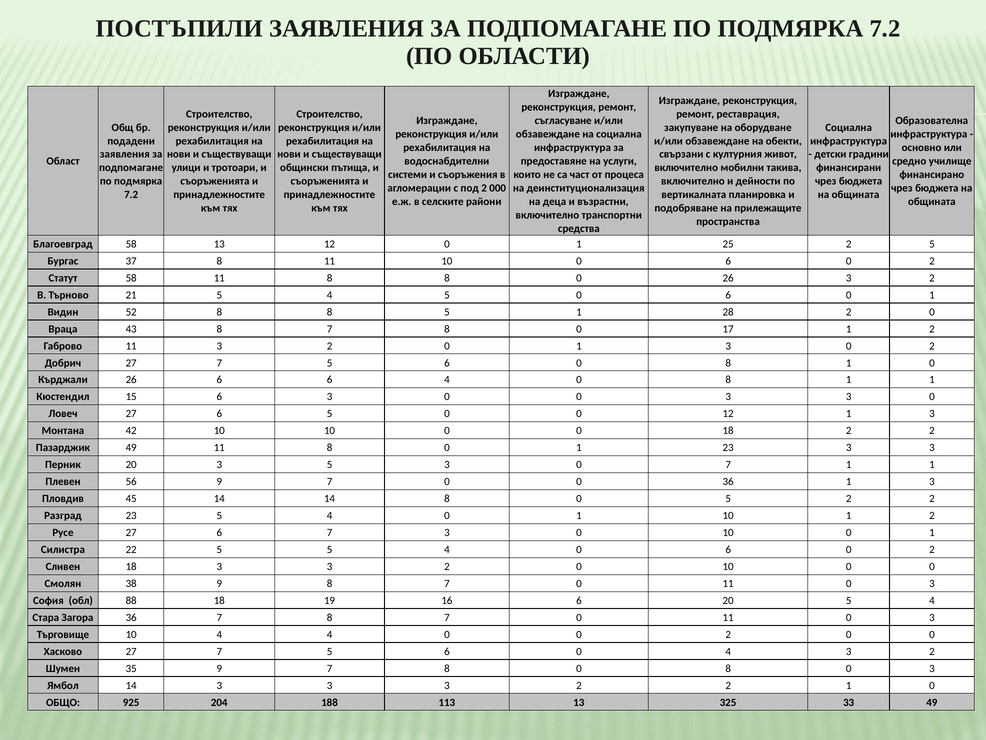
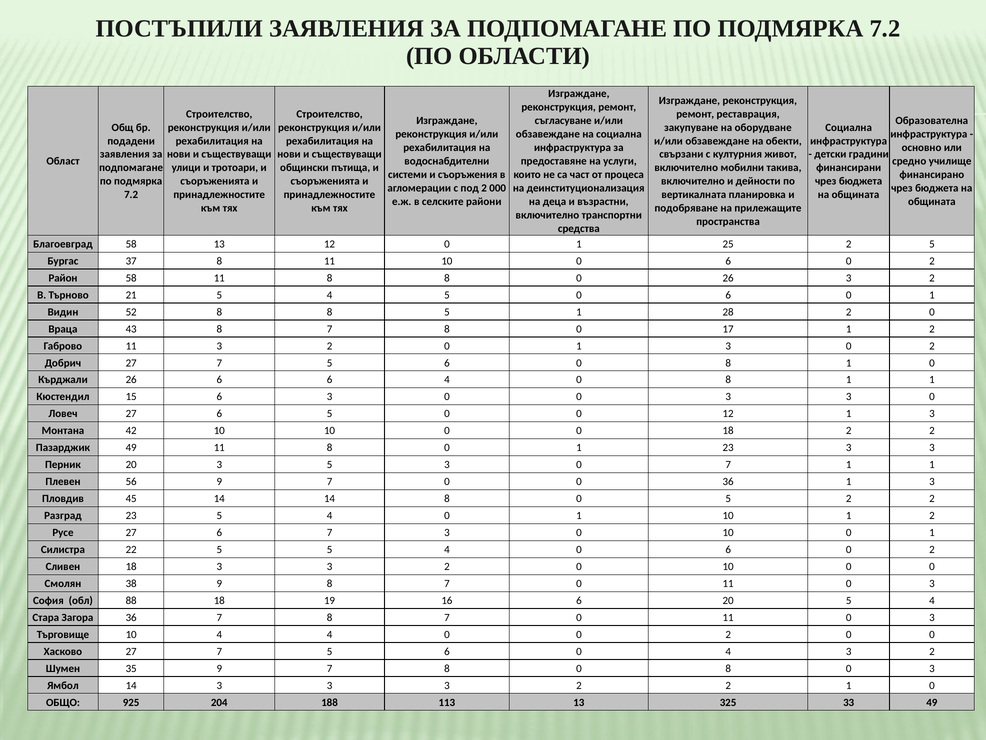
Статут: Статут -> Район
